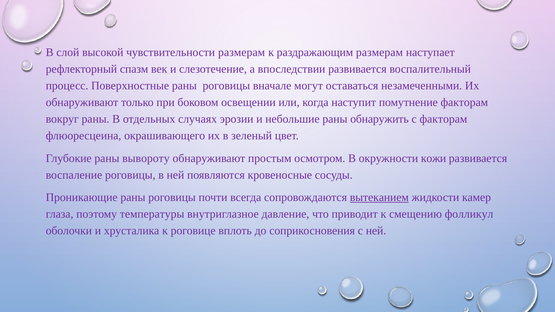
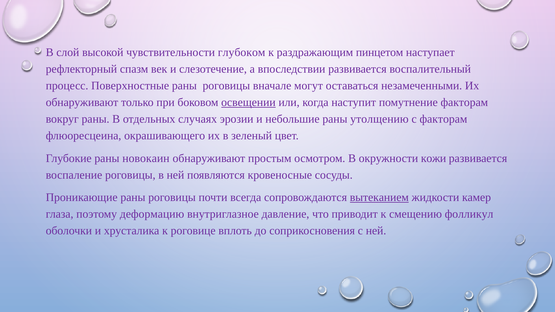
чувствительности размерам: размерам -> глубоком
раздражающим размерам: размерам -> пинцетом
освещении underline: none -> present
обнаружить: обнаружить -> утолщению
вывороту: вывороту -> новокаин
температуры: температуры -> деформацию
